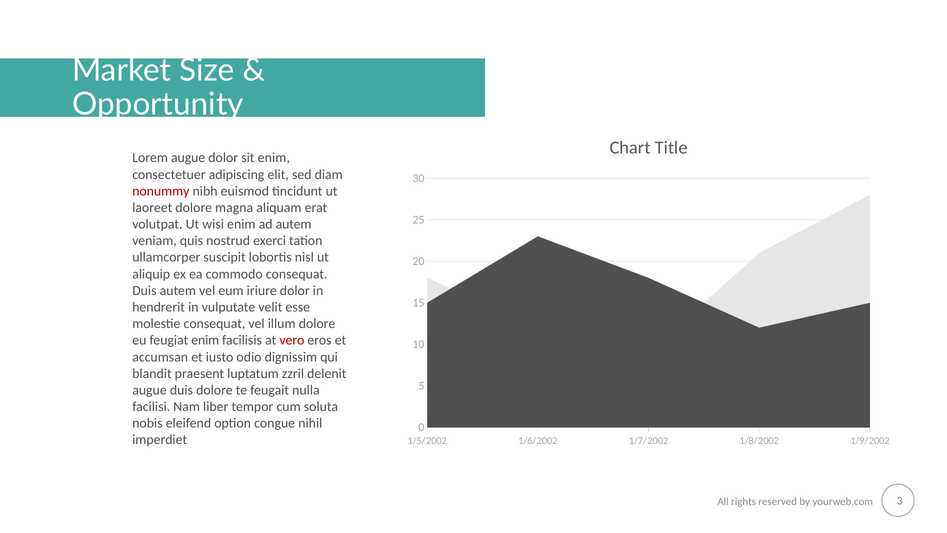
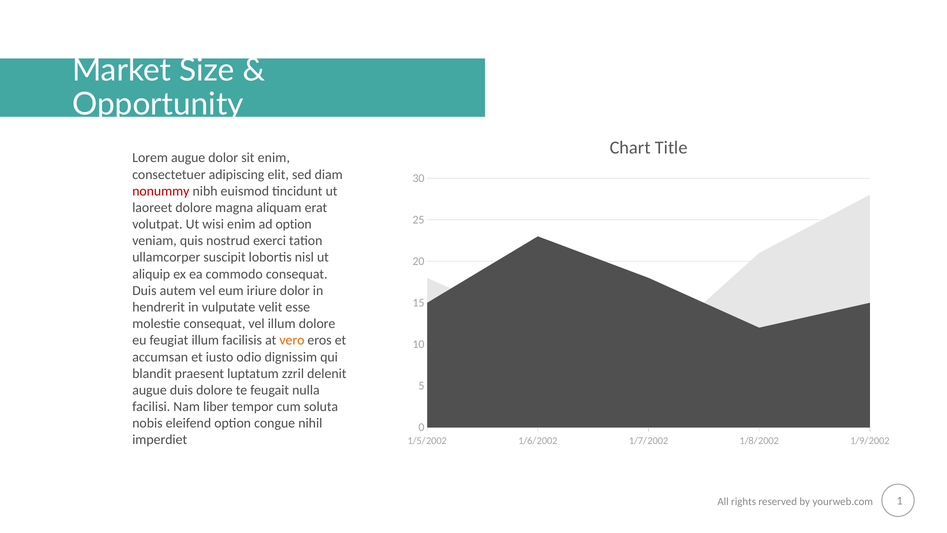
ad autem: autem -> option
feugiat enim: enim -> illum
vero colour: red -> orange
3: 3 -> 1
